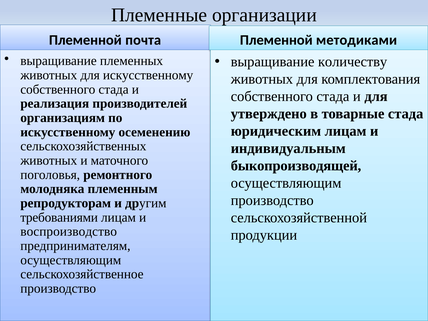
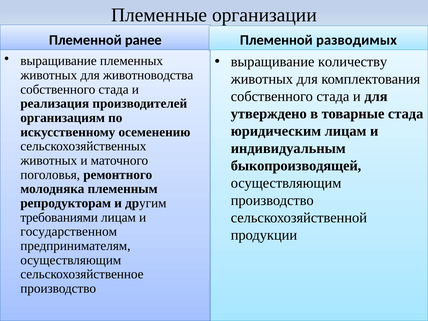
методиками: методиками -> разводимых
почта: почта -> ранее
для искусственному: искусственному -> животноводства
воспроизводство: воспроизводство -> государственном
